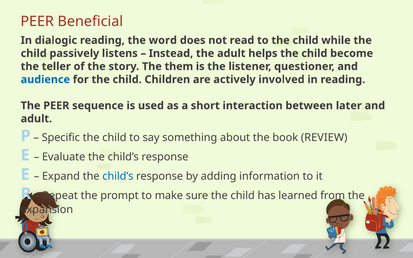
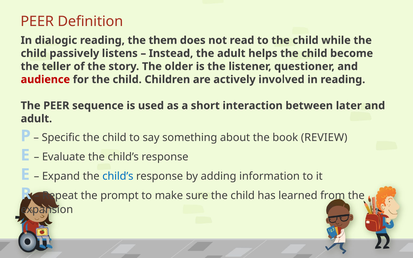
Beneficial: Beneficial -> Definition
word: word -> them
them: them -> older
audience colour: blue -> red
